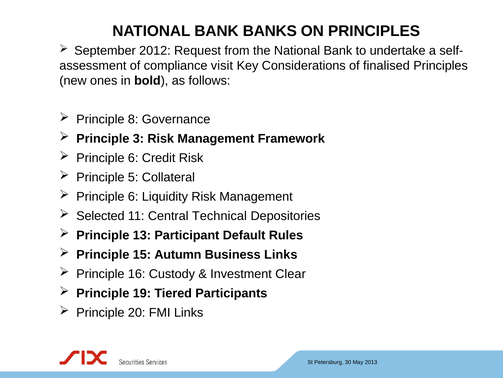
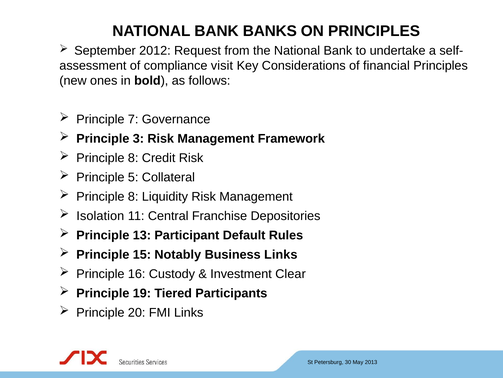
finalised: finalised -> financial
8: 8 -> 7
6 at (133, 158): 6 -> 8
6 at (133, 196): 6 -> 8
Selected: Selected -> Isolation
Technical: Technical -> Franchise
Autumn: Autumn -> Notably
